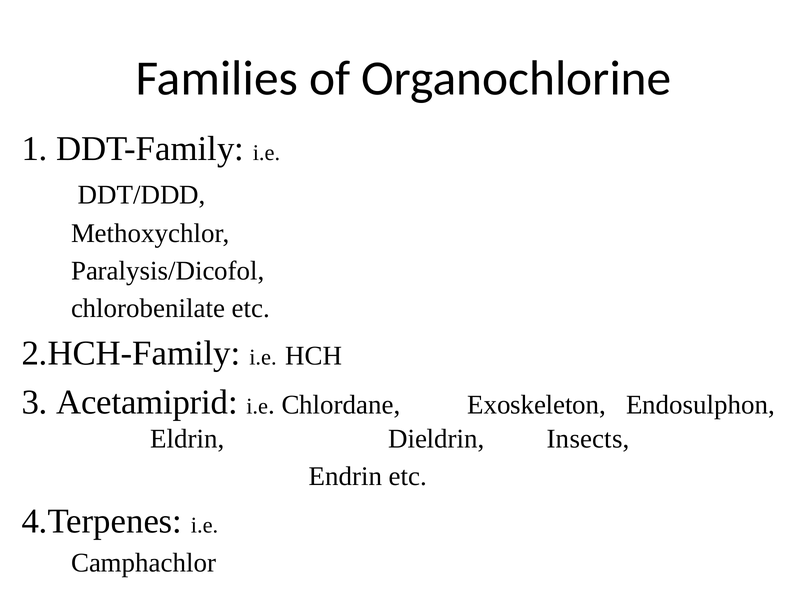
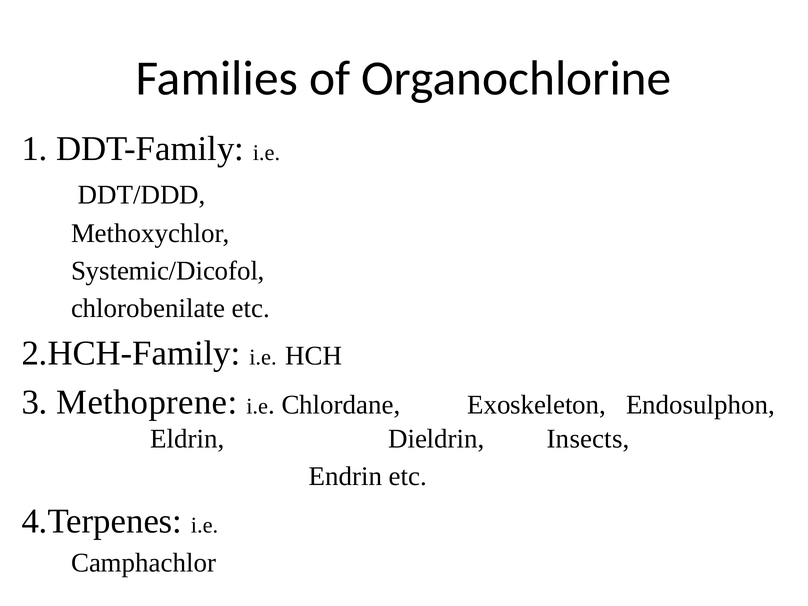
Paralysis/Dicofol: Paralysis/Dicofol -> Systemic/Dicofol
Acetamiprid: Acetamiprid -> Methoprene
